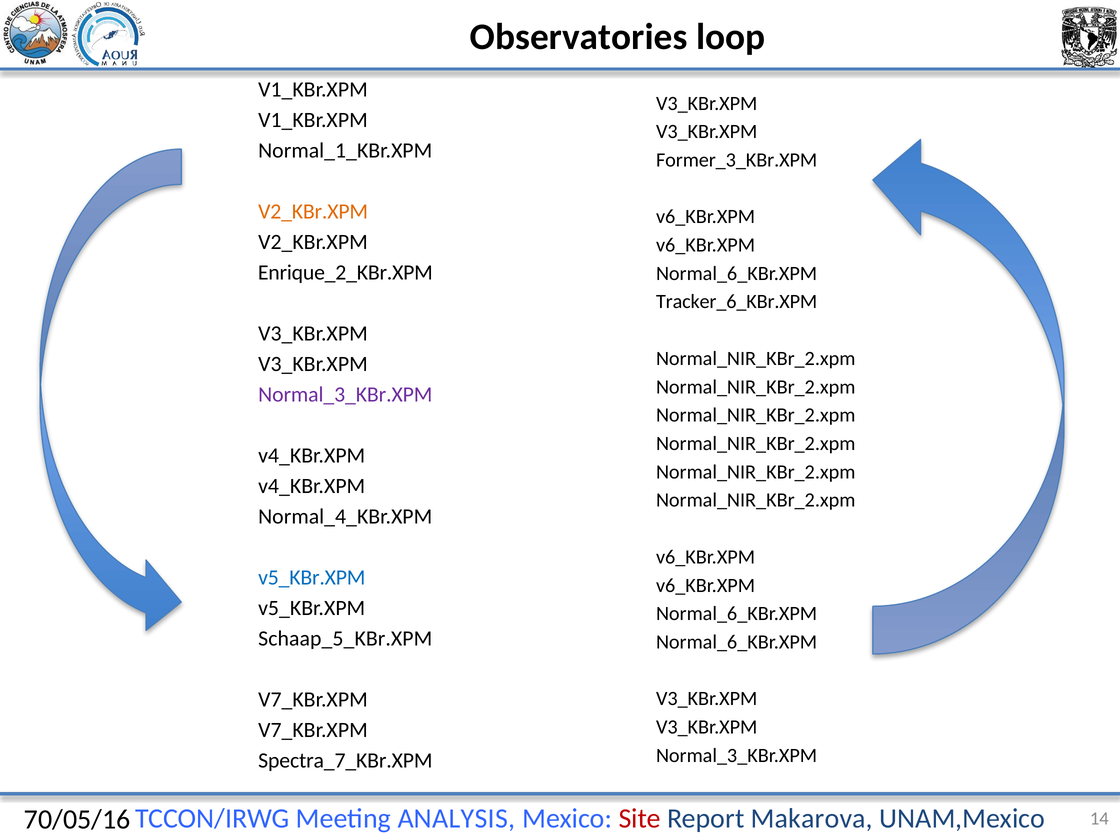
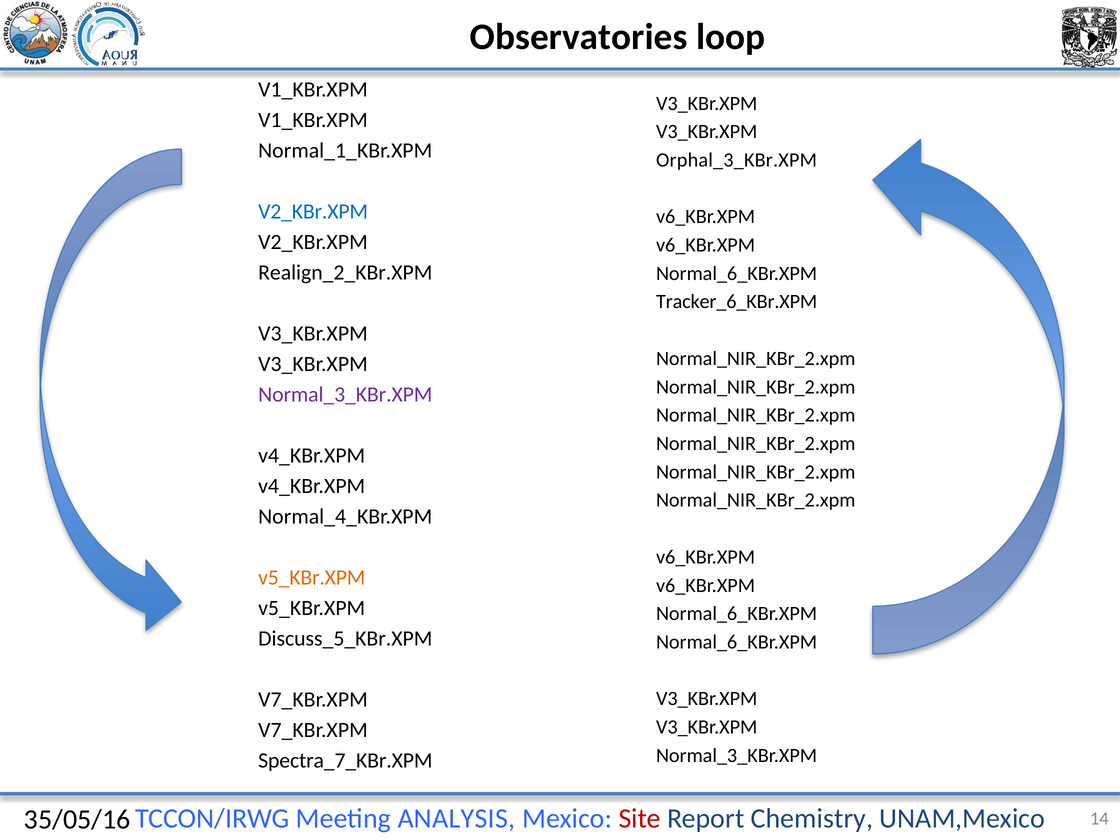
Former_3_KBr.XPM: Former_3_KBr.XPM -> Orphal_3_KBr.XPM
V2_KBr.XPM at (313, 211) colour: orange -> blue
Enrique_2_KBr.XPM: Enrique_2_KBr.XPM -> Realign_2_KBr.XPM
v5_KBr.XPM at (312, 578) colour: blue -> orange
Schaap_5_KBr.XPM: Schaap_5_KBr.XPM -> Discuss_5_KBr.XPM
70/05/16: 70/05/16 -> 35/05/16
Makarova: Makarova -> Chemistry
